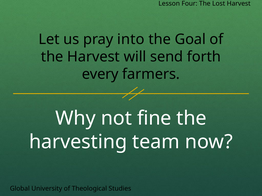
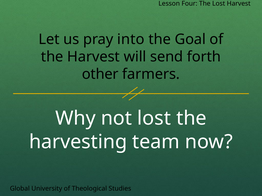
every: every -> other
not fine: fine -> lost
